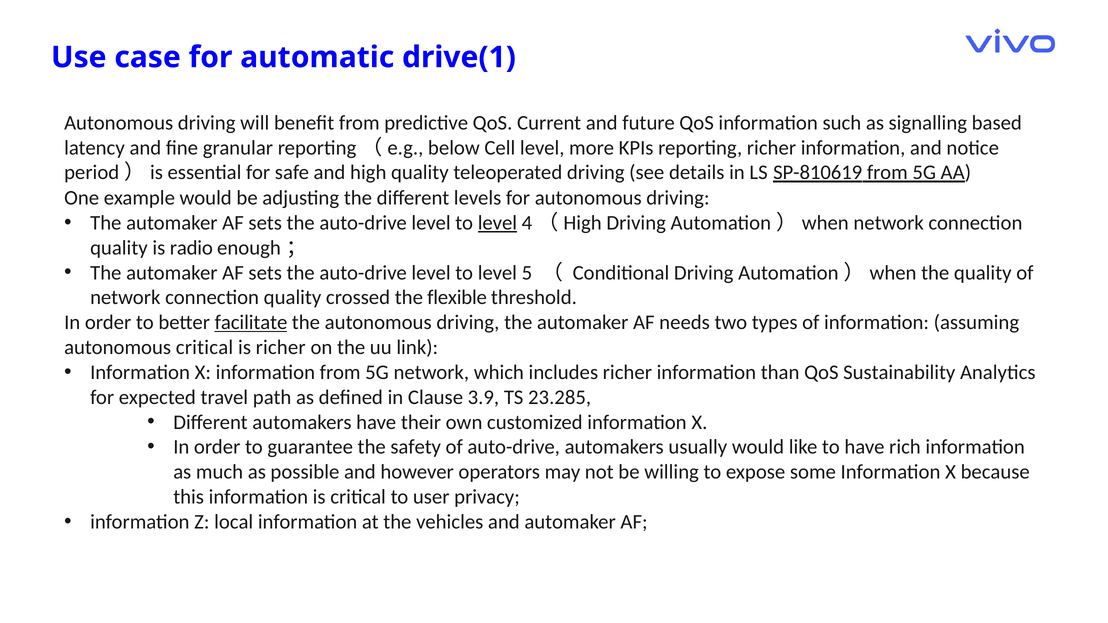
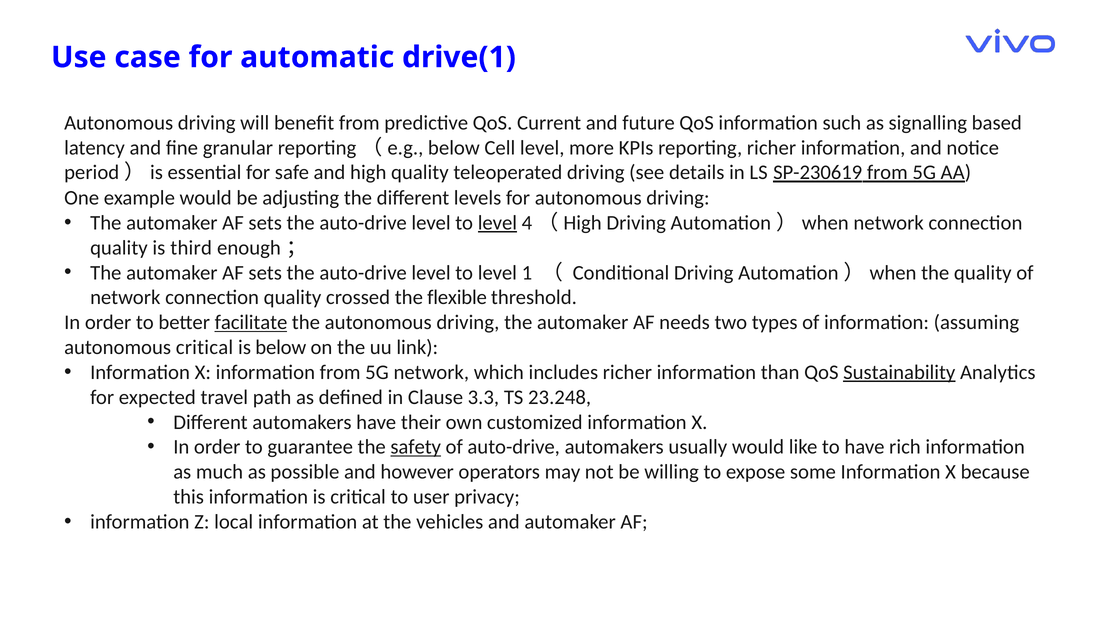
SP-810619: SP-810619 -> SP-230619
radio: radio -> third
5: 5 -> 1
is richer: richer -> below
Sustainability underline: none -> present
3.9: 3.9 -> 3.3
23.285: 23.285 -> 23.248
safety underline: none -> present
